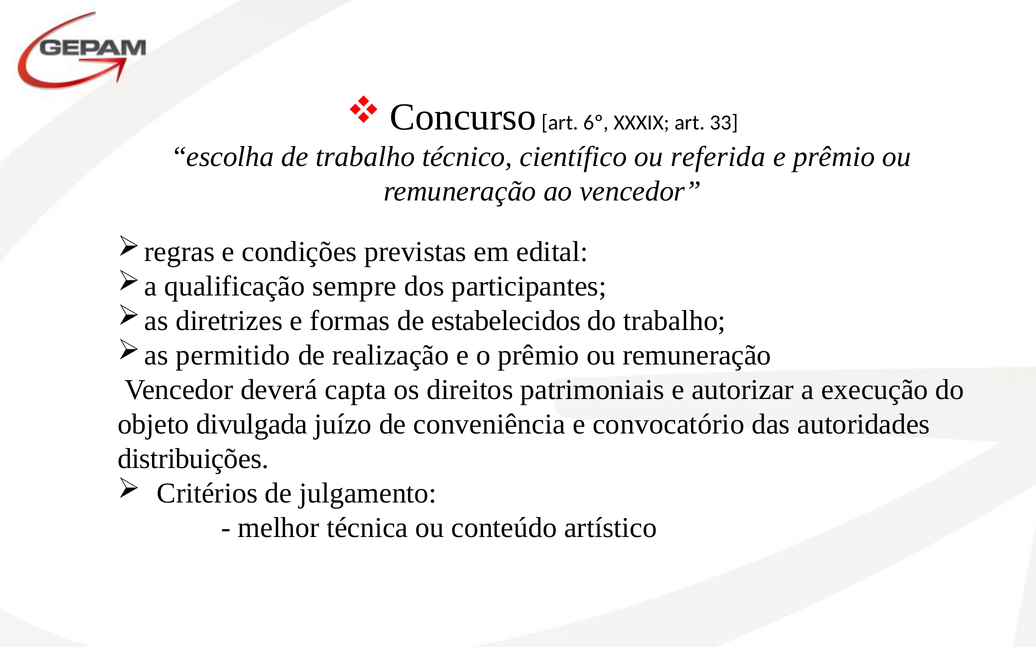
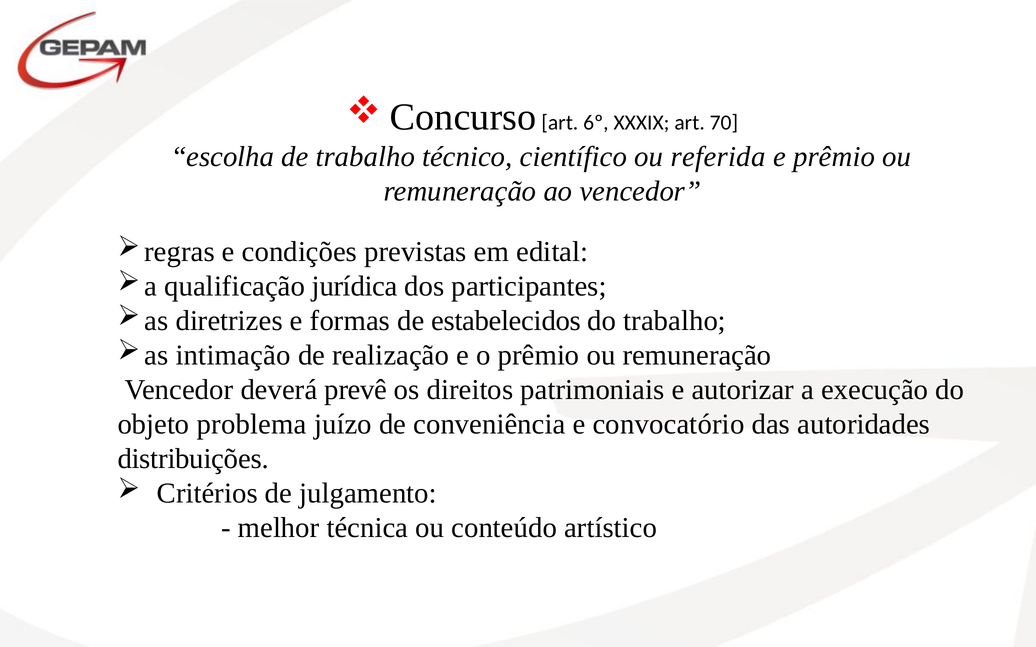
33: 33 -> 70
sempre: sempre -> jurídica
permitido: permitido -> intimação
capta: capta -> prevê
divulgada: divulgada -> problema
